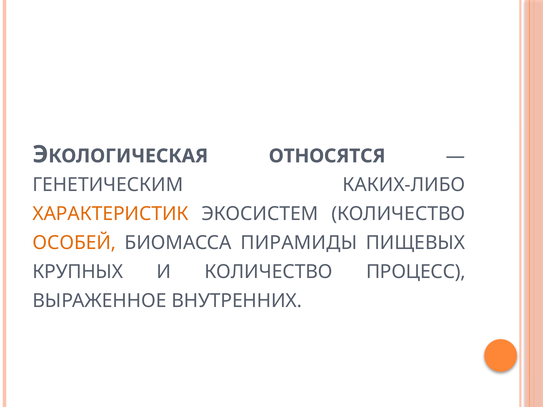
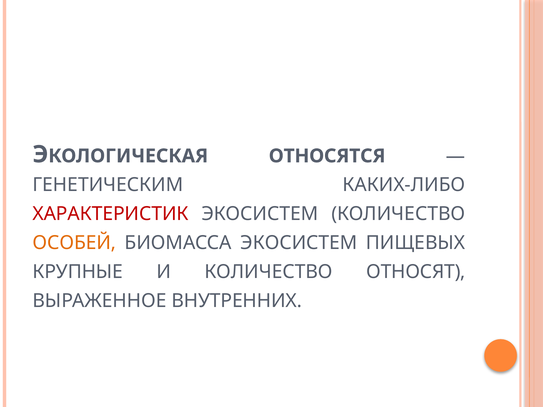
ХАРАКТЕРИСТИК colour: orange -> red
БИОМАССА ПИРАМИДЫ: ПИРАМИДЫ -> ЭКОСИСТЕМ
КРУПНЫХ: КРУПНЫХ -> КРУПНЫЕ
ПРОЦЕСС: ПРОЦЕСС -> ОТНОСЯТ
